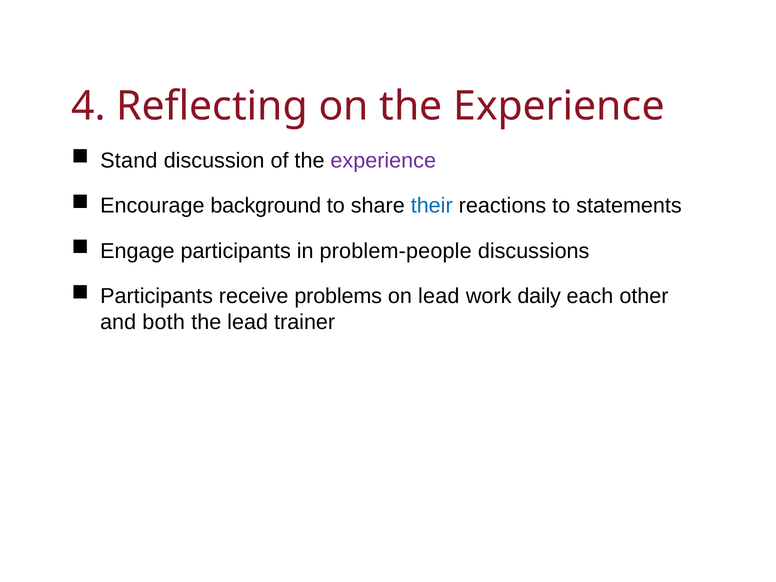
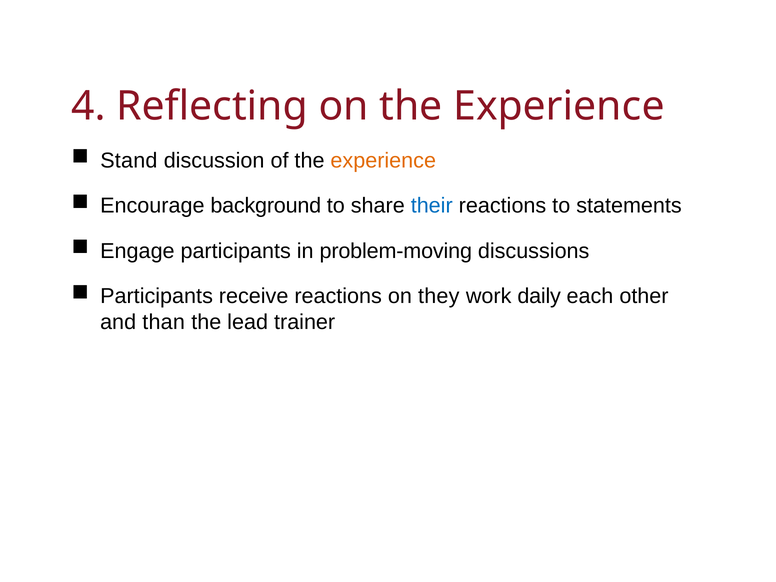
experience at (383, 161) colour: purple -> orange
problem-people: problem-people -> problem-moving
receive problems: problems -> reactions
on lead: lead -> they
both: both -> than
